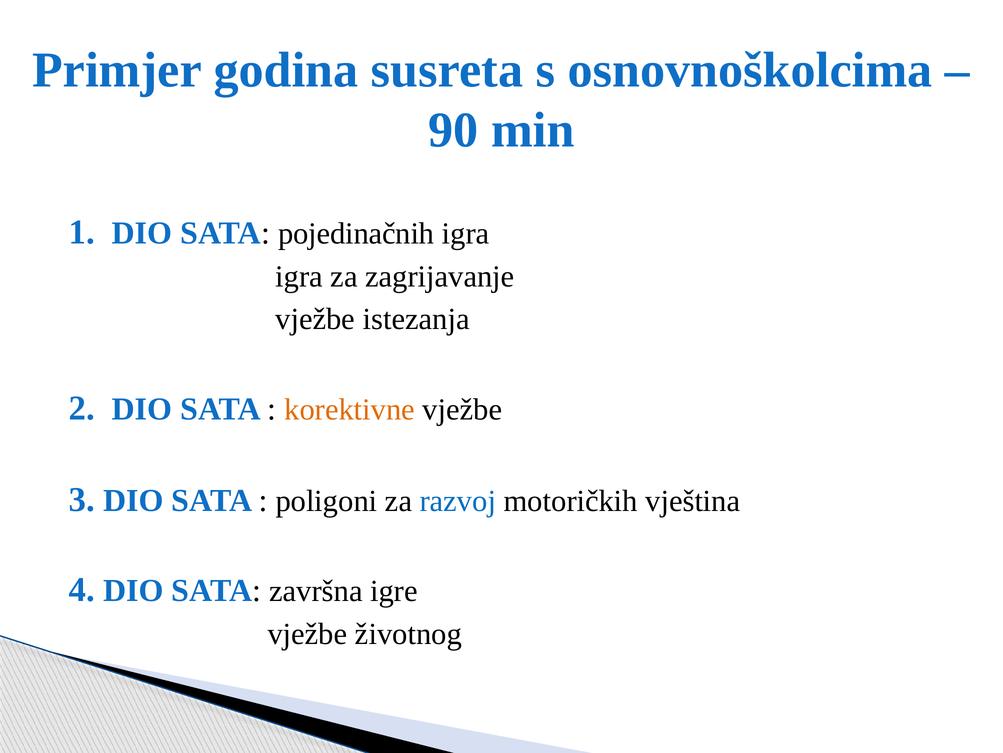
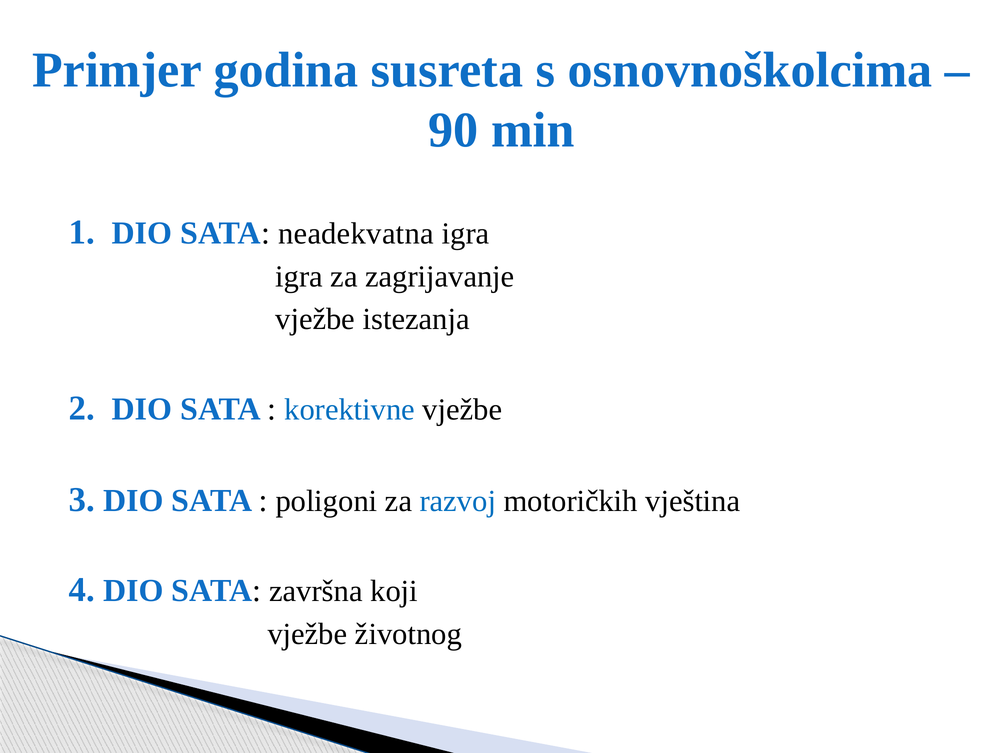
pojedinačnih: pojedinačnih -> neadekvatna
korektivne colour: orange -> blue
igre: igre -> koji
